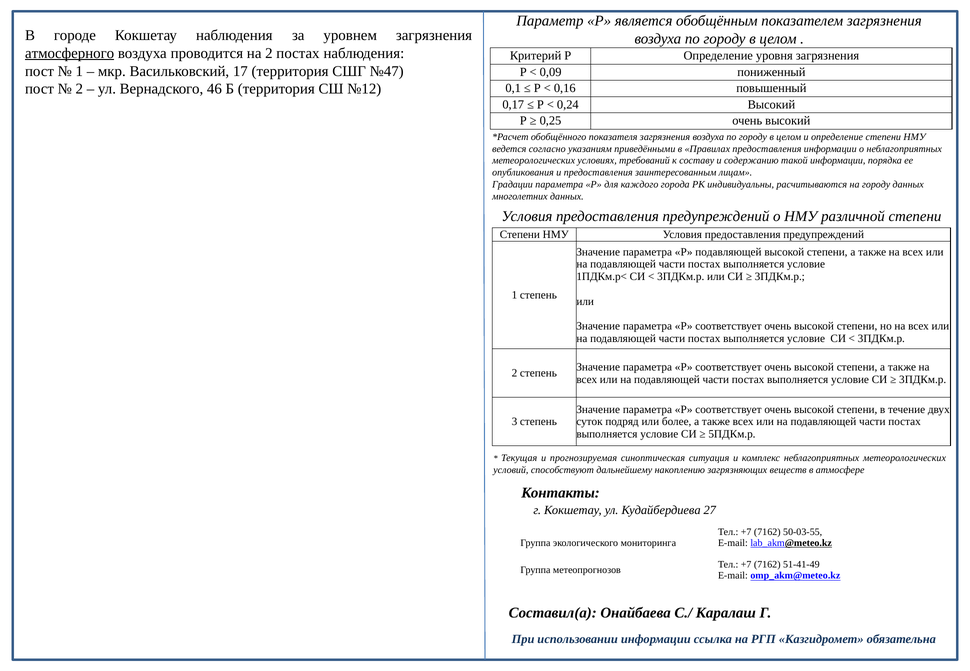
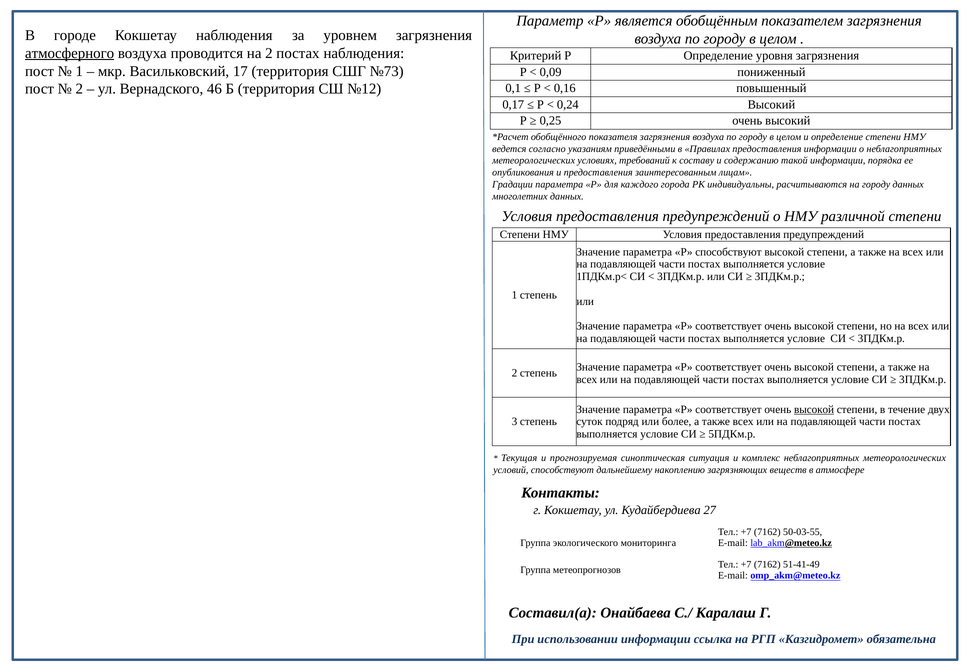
№47: №47 -> №73
Р подавляющей: подавляющей -> способствуют
высокой at (814, 410) underline: none -> present
